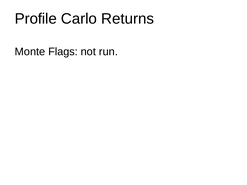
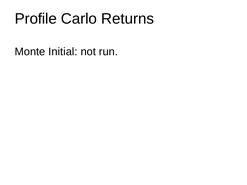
Flags: Flags -> Initial
